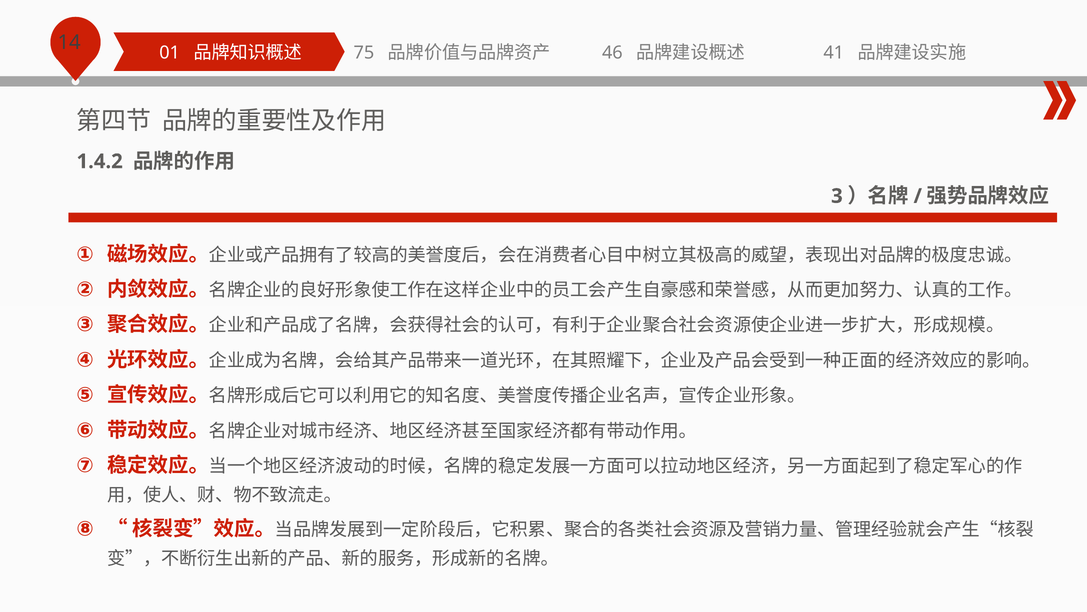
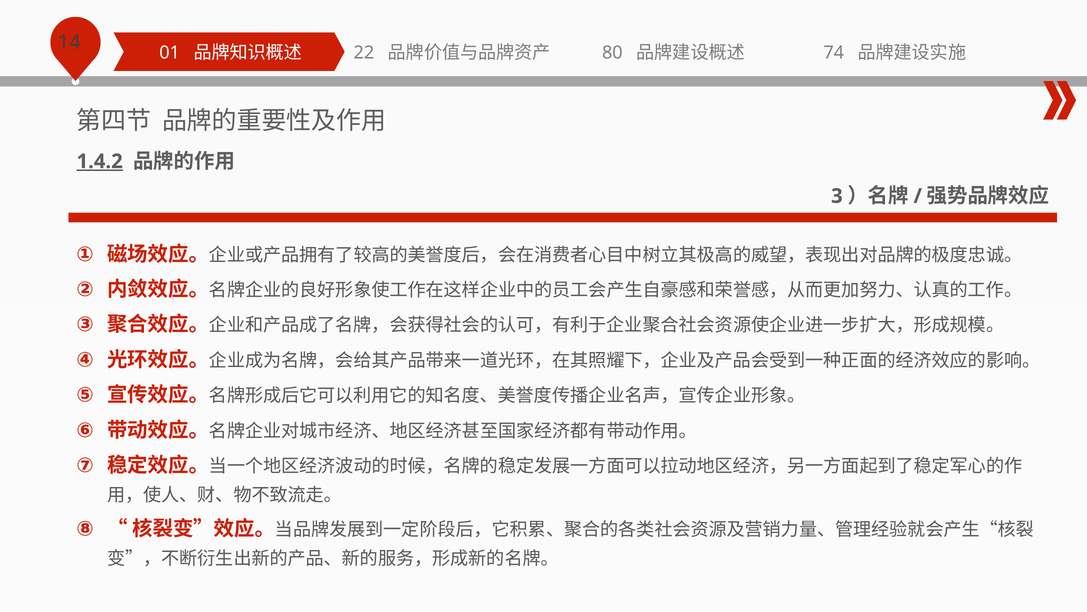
41: 41 -> 74
75: 75 -> 22
46: 46 -> 80
1.4.2 underline: none -> present
